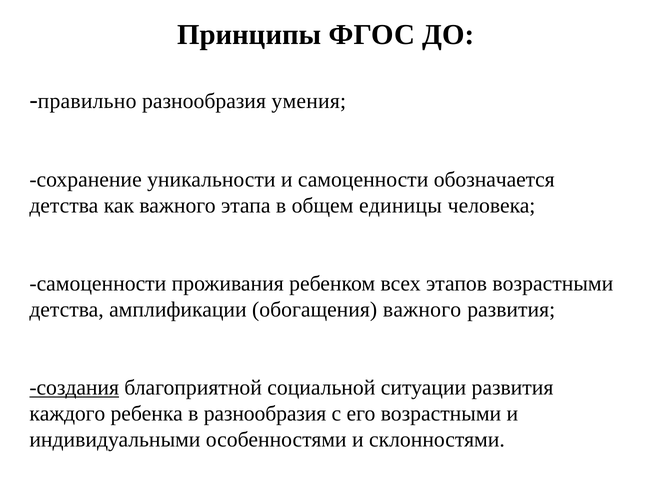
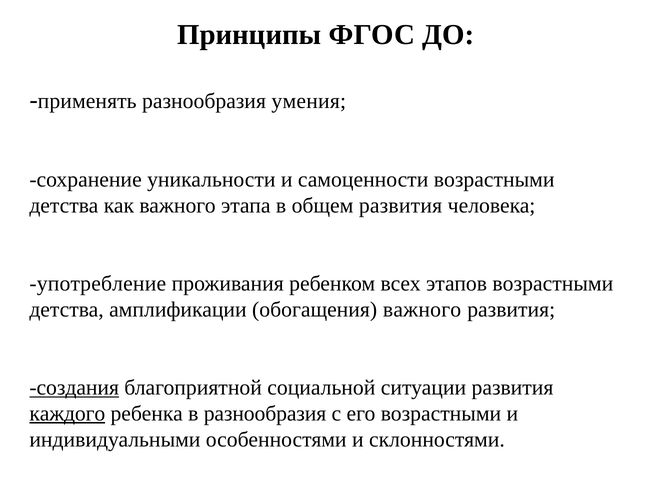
правильно: правильно -> применять
самоценности обозначается: обозначается -> возрастными
общем единицы: единицы -> развития
самоценности at (98, 284): самоценности -> употребление
каждого underline: none -> present
